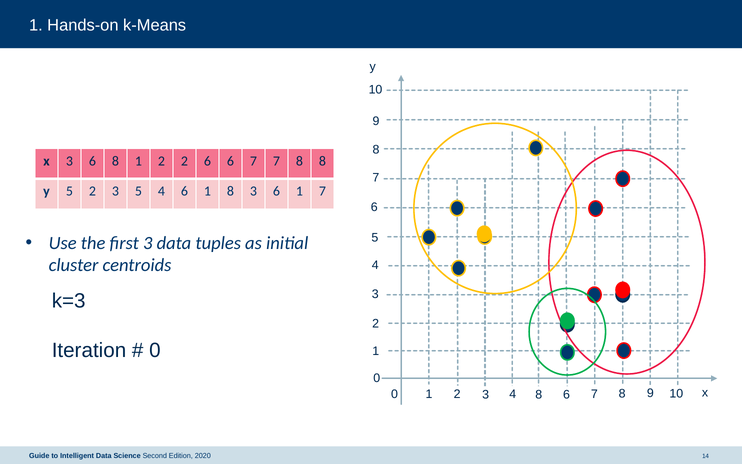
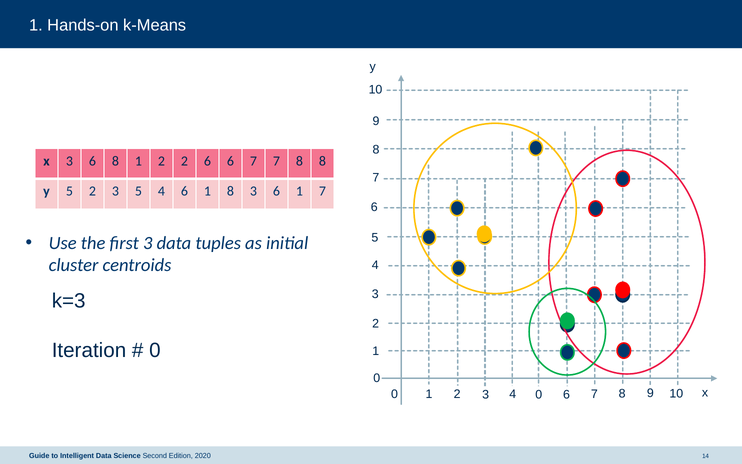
4 8: 8 -> 0
